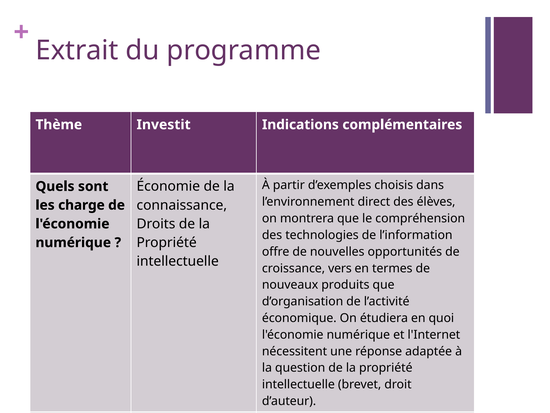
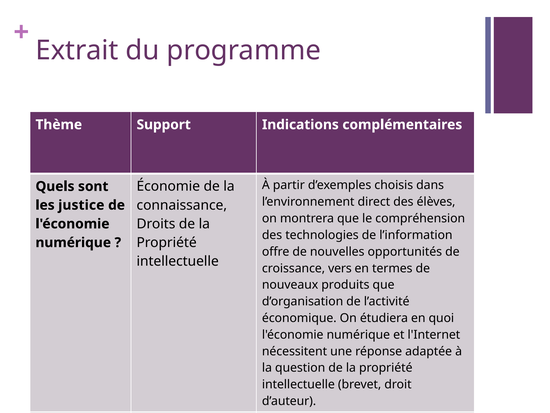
Investit: Investit -> Support
charge: charge -> justice
